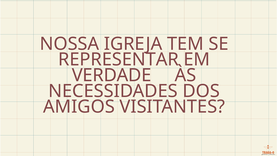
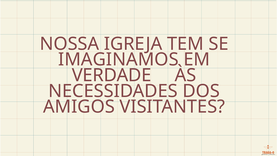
REPRESENTAR: REPRESENTAR -> IMAGINAMOS
